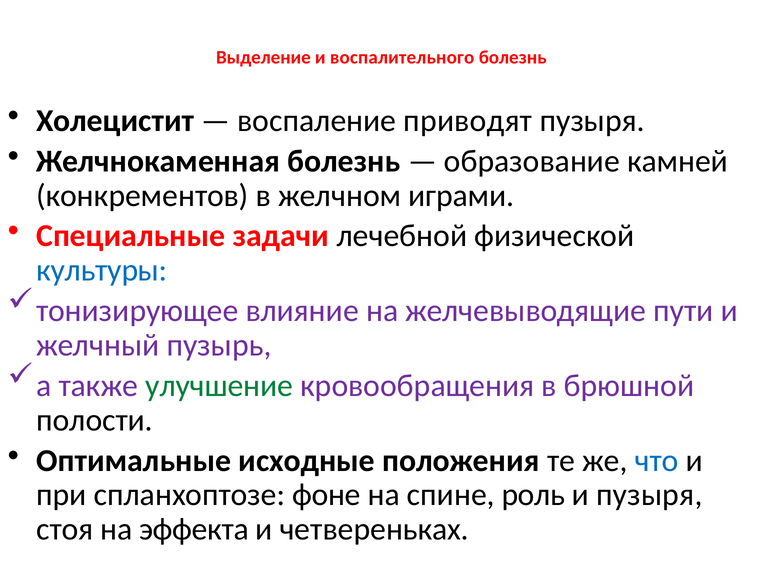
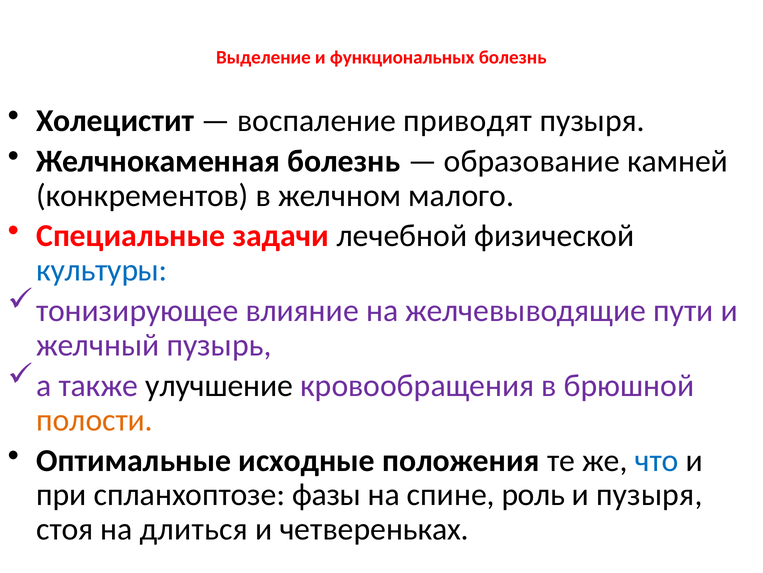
воспалительного: воспалительного -> функциональных
играми: играми -> малого
улучшение colour: green -> black
полости colour: black -> orange
фоне: фоне -> фазы
эффекта: эффекта -> длиться
